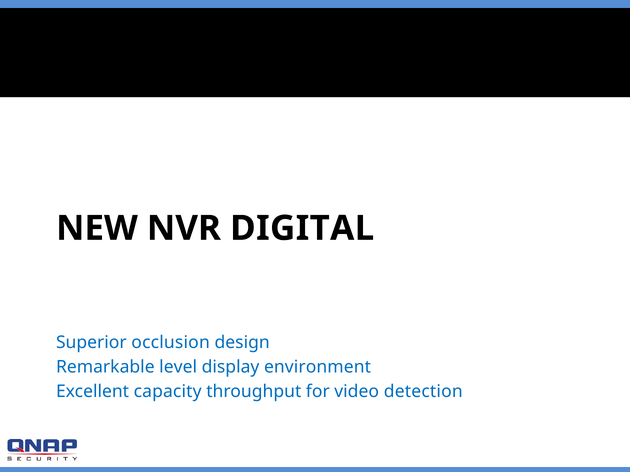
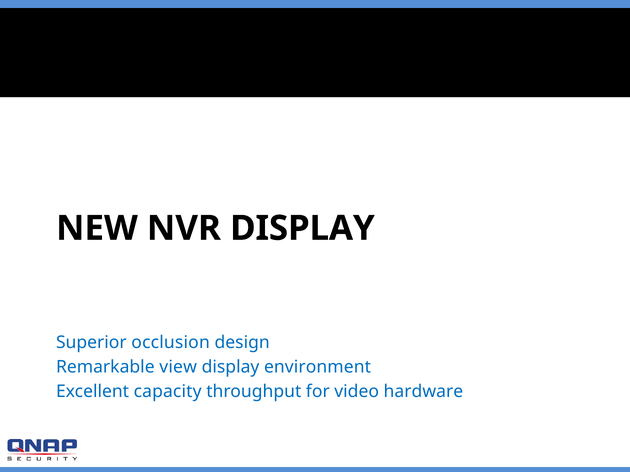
NVR DIGITAL: DIGITAL -> DISPLAY
level: level -> view
detection: detection -> hardware
